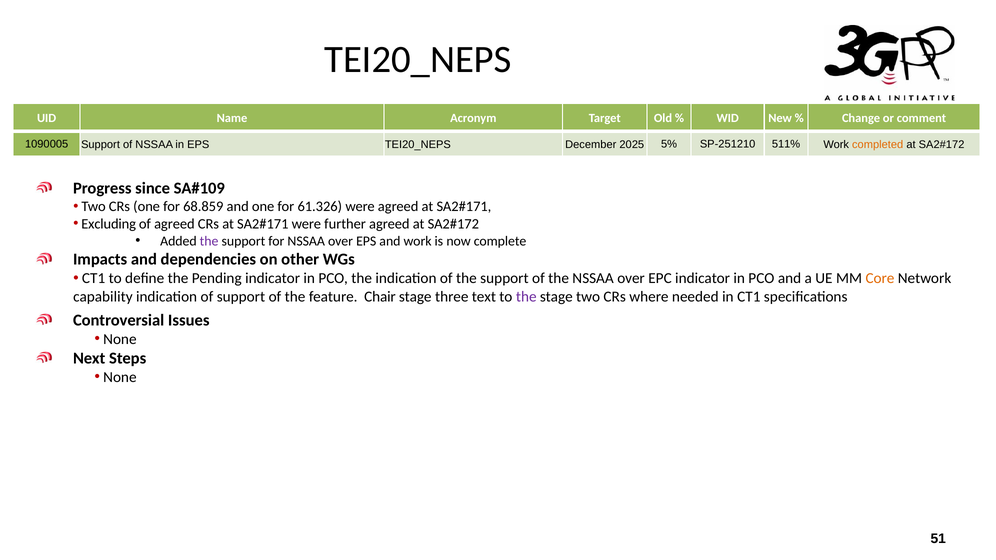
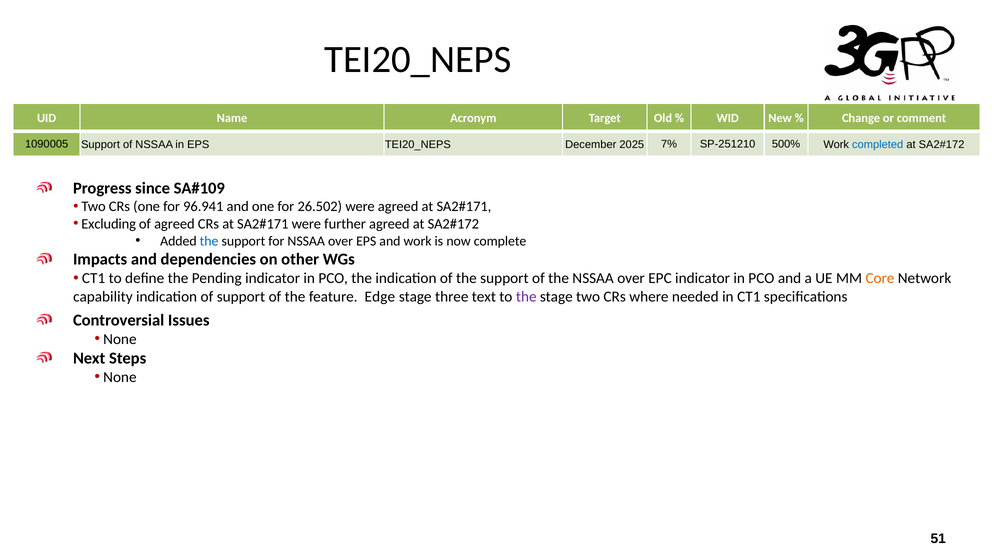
5%: 5% -> 7%
511%: 511% -> 500%
completed colour: orange -> blue
68.859: 68.859 -> 96.941
61.326: 61.326 -> 26.502
the at (209, 241) colour: purple -> blue
Chair: Chair -> Edge
